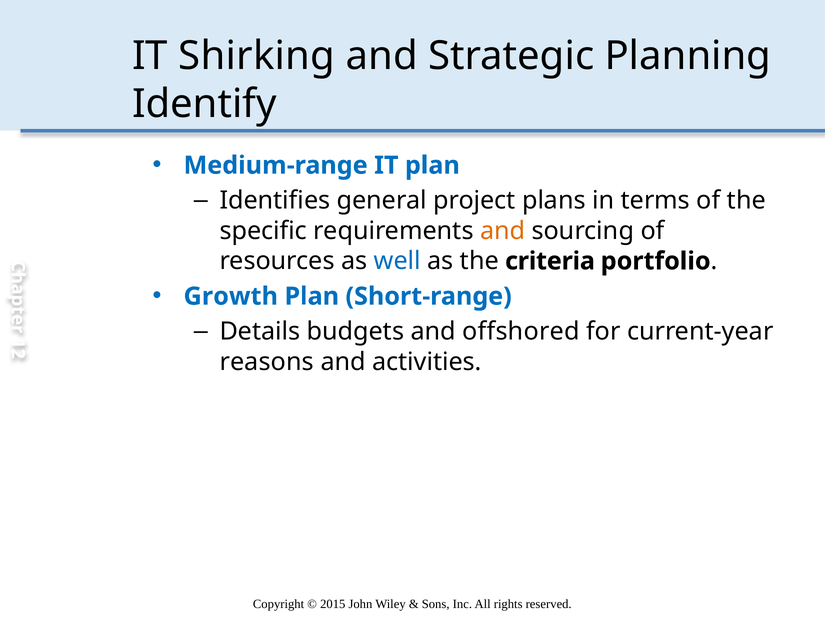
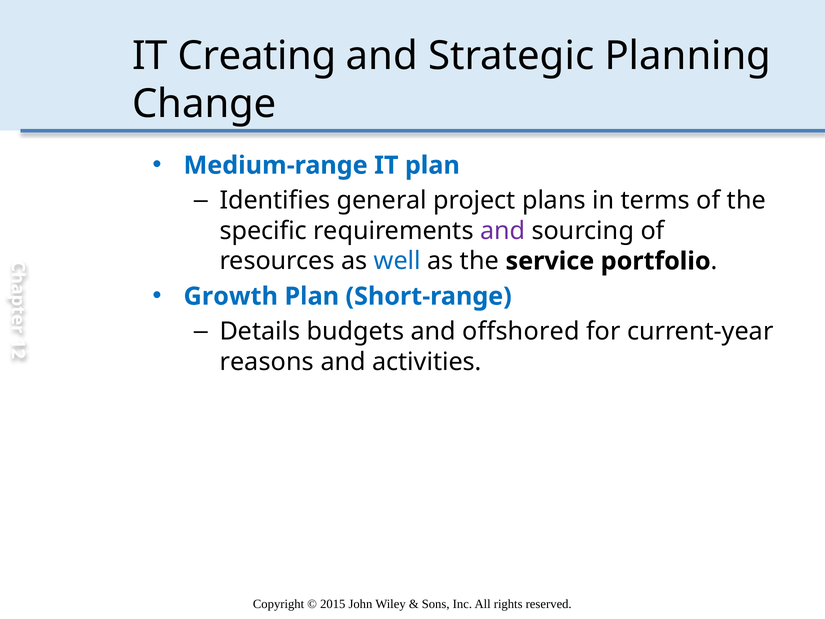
Shirking: Shirking -> Creating
Identify: Identify -> Change
and at (503, 231) colour: orange -> purple
criteria: criteria -> service
